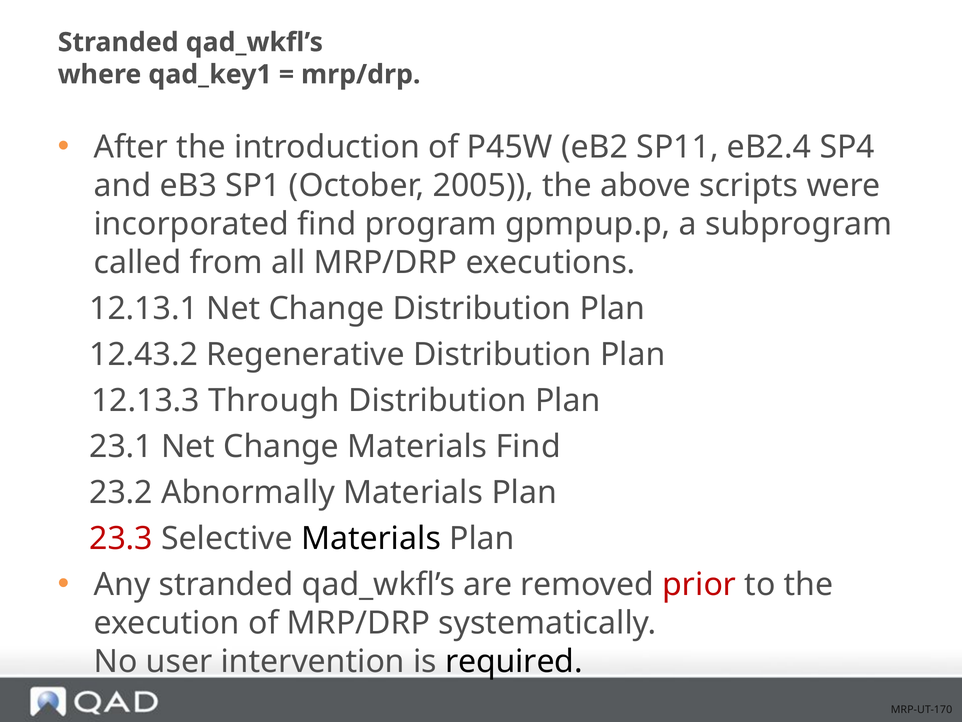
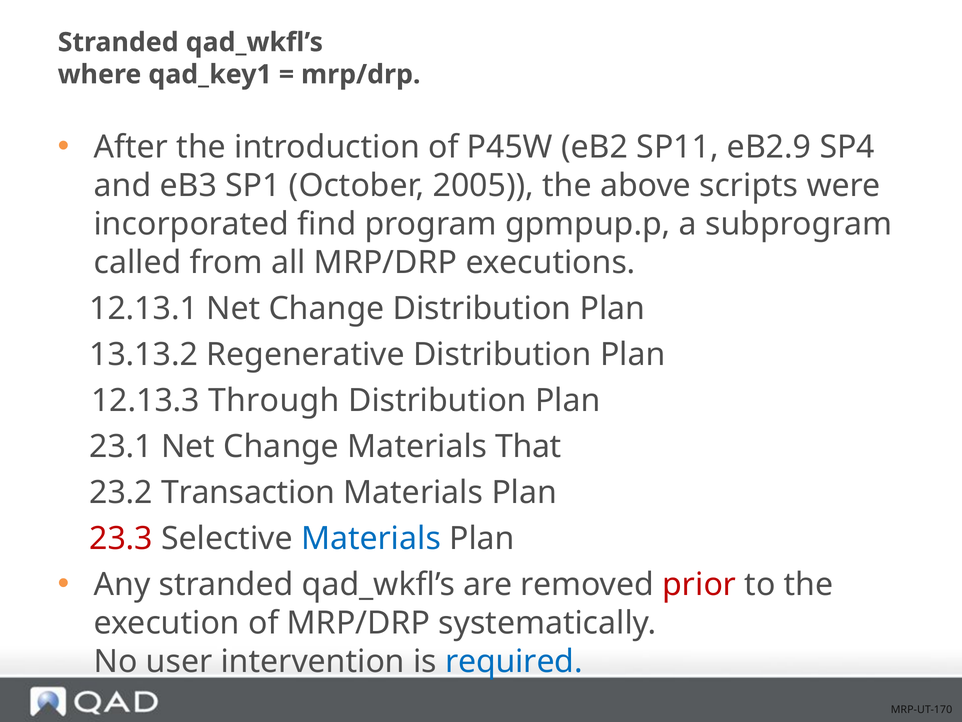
eB2.4: eB2.4 -> eB2.9
12.43.2: 12.43.2 -> 13.13.2
Materials Find: Find -> That
Abnormally: Abnormally -> Transaction
Materials at (371, 538) colour: black -> blue
required colour: black -> blue
